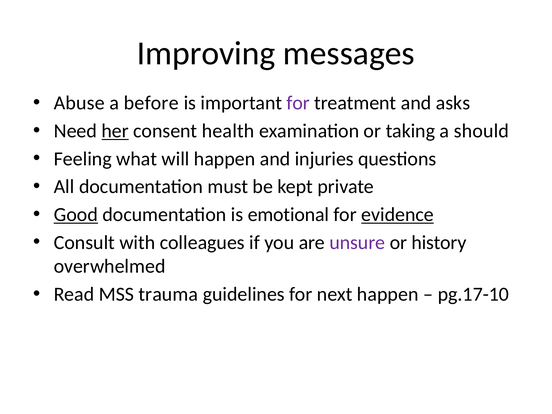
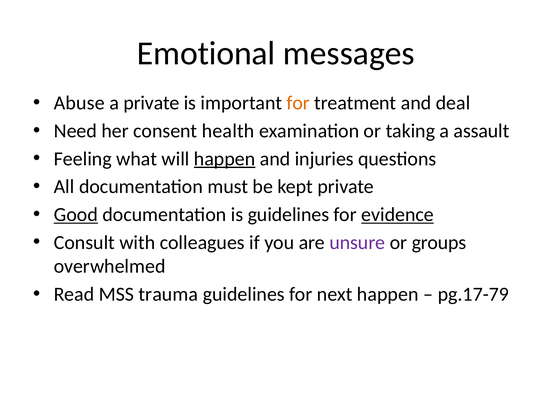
Improving: Improving -> Emotional
a before: before -> private
for at (298, 103) colour: purple -> orange
asks: asks -> deal
her underline: present -> none
should: should -> assault
happen at (225, 159) underline: none -> present
is emotional: emotional -> guidelines
history: history -> groups
pg.17-10: pg.17-10 -> pg.17-79
